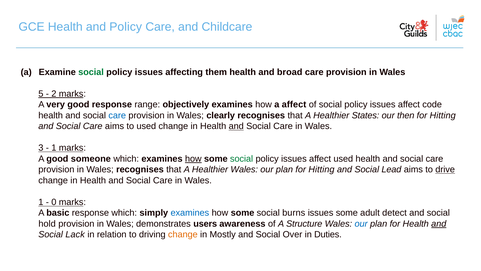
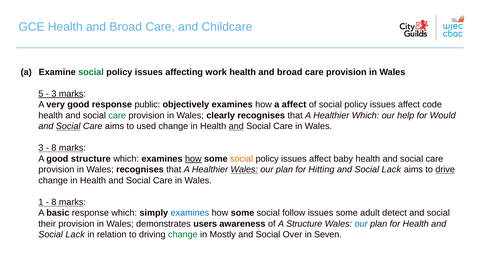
GCE Health and Policy: Policy -> Broad
them: them -> work
2 at (54, 94): 2 -> 3
range: range -> public
care at (117, 115) colour: blue -> green
Healthier States: States -> Which
then: then -> help
Hitting at (443, 115): Hitting -> Would
Social at (68, 126) underline: none -> present
1 at (54, 148): 1 -> 8
good someone: someone -> structure
social at (242, 158) colour: green -> orange
affect used: used -> baby
Wales at (244, 169) underline: none -> present
Lead at (391, 169): Lead -> Lack
0 at (54, 202): 0 -> 8
burns: burns -> follow
hold: hold -> their
and at (439, 223) underline: present -> none
change at (183, 234) colour: orange -> green
Duties: Duties -> Seven
